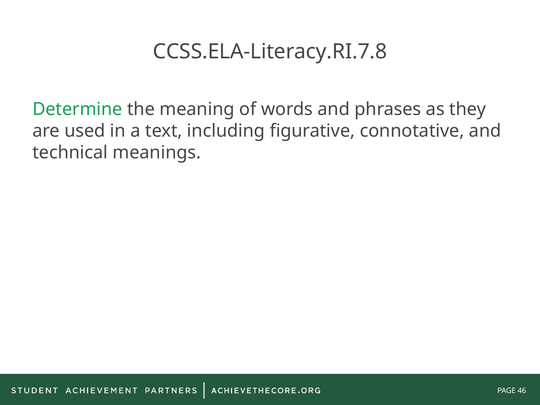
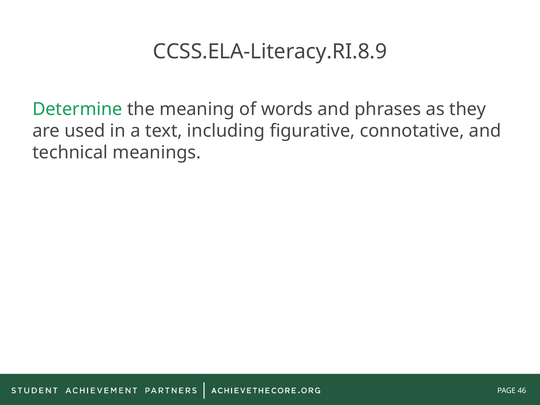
CCSS.ELA-Literacy.RI.7.8: CCSS.ELA-Literacy.RI.7.8 -> CCSS.ELA-Literacy.RI.8.9
